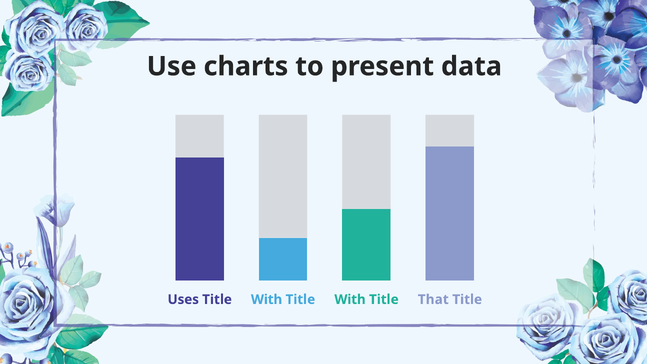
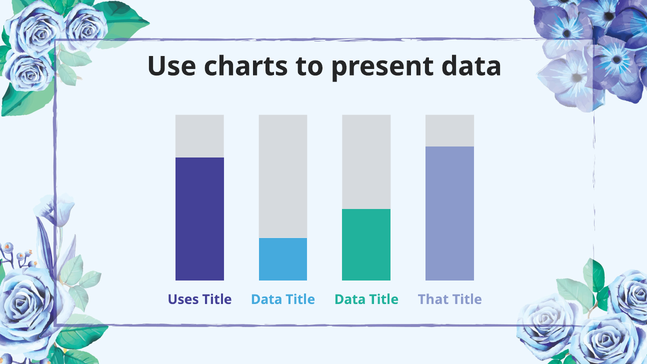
With at (267, 299): With -> Data
With at (350, 299): With -> Data
